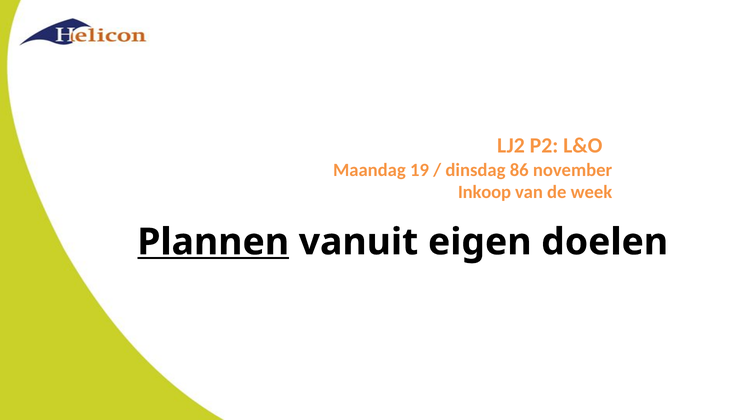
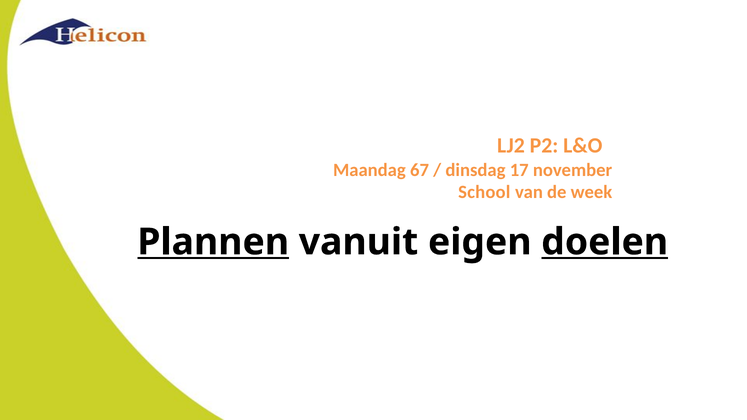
19: 19 -> 67
86: 86 -> 17
Inkoop: Inkoop -> School
doelen underline: none -> present
